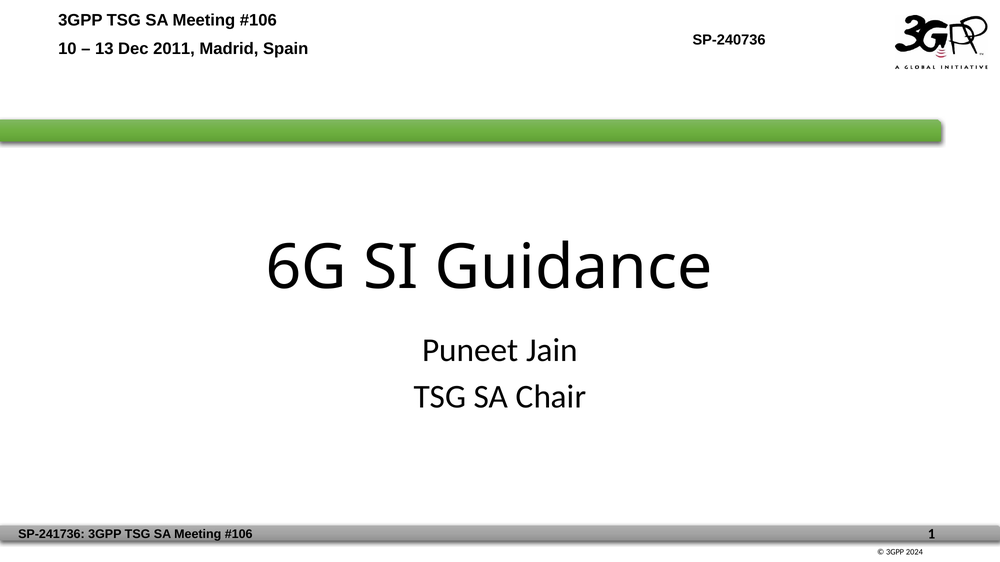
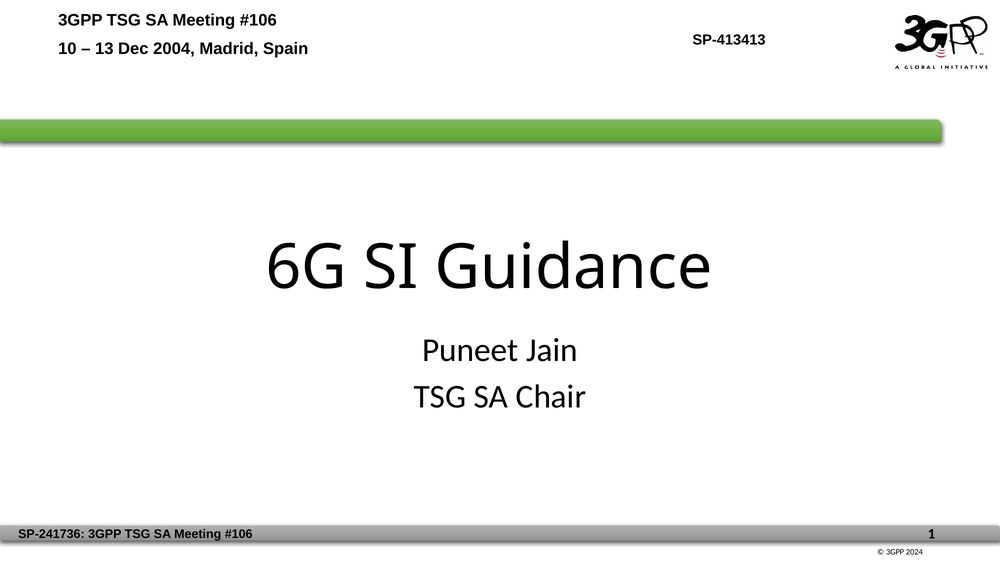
SP-240736: SP-240736 -> SP-413413
2011: 2011 -> 2004
